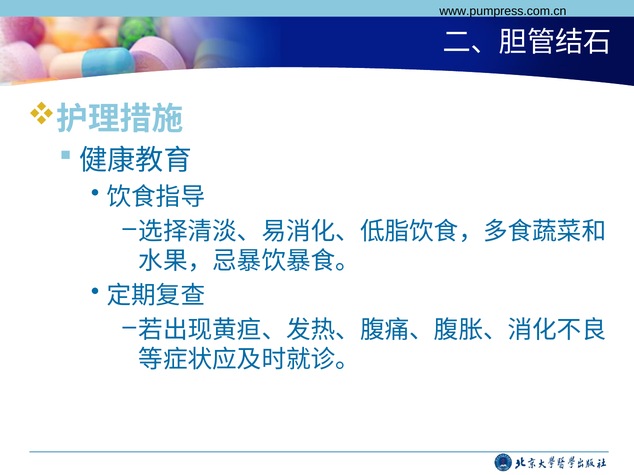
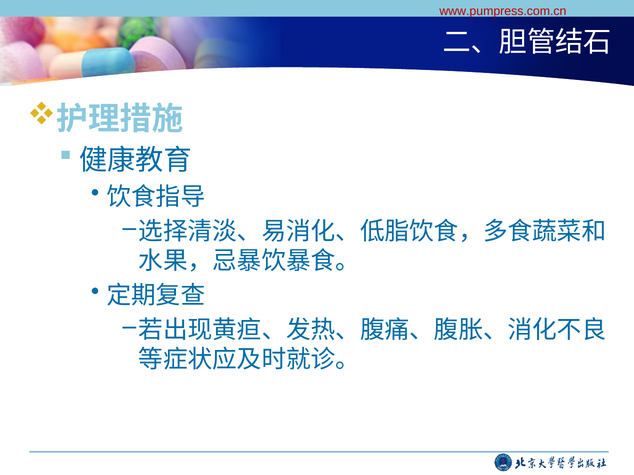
www.pumpress.com.cn colour: black -> red
